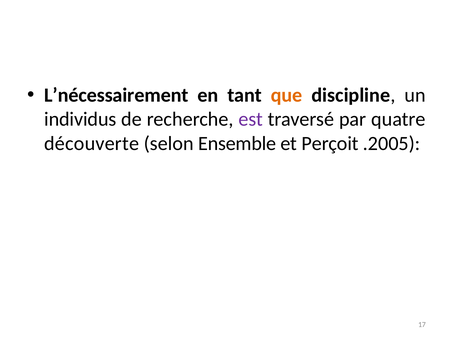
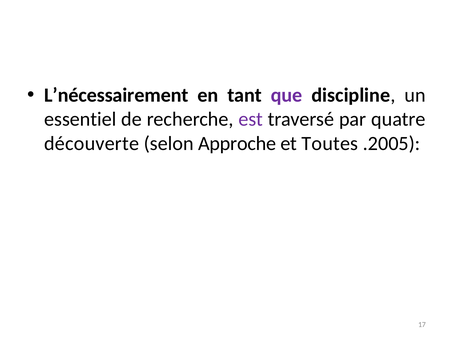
que colour: orange -> purple
individus: individus -> essentiel
Ensemble: Ensemble -> Approche
Perçoit: Perçoit -> Toutes
